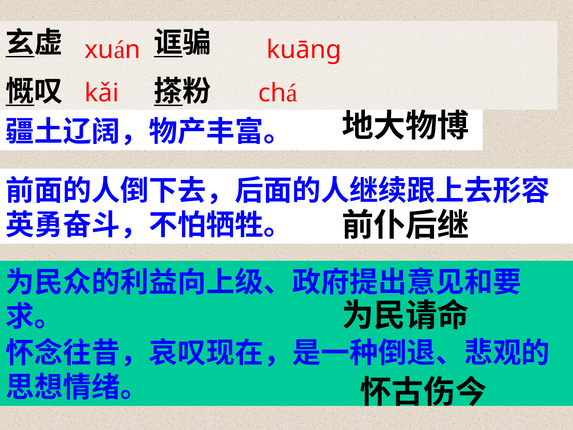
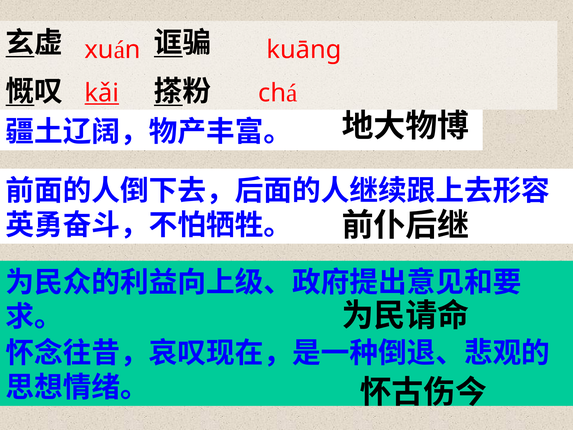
kǎi underline: none -> present
